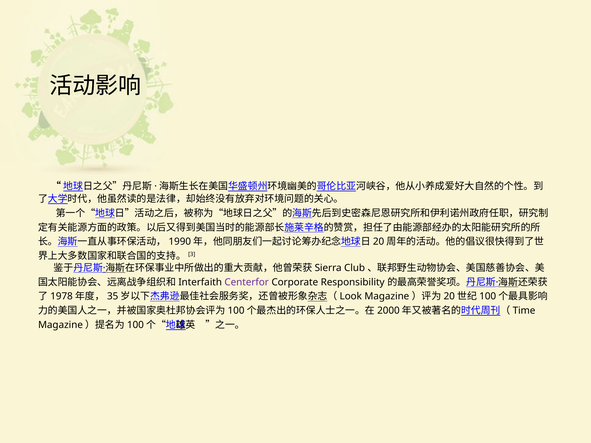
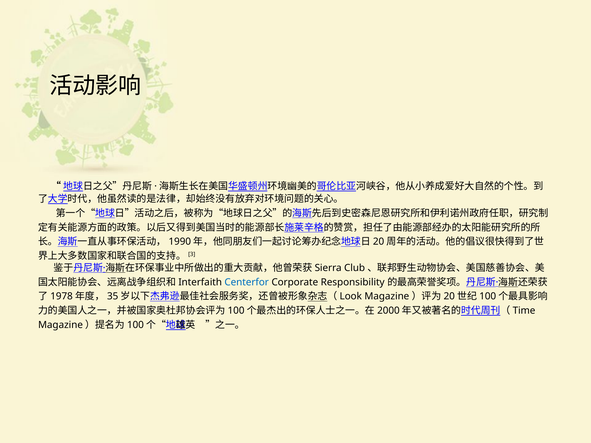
Centerfor colour: purple -> blue
